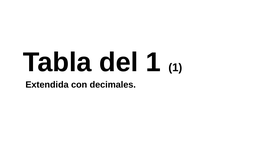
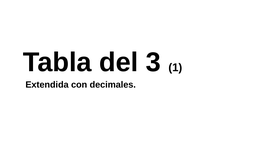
del 1: 1 -> 3
